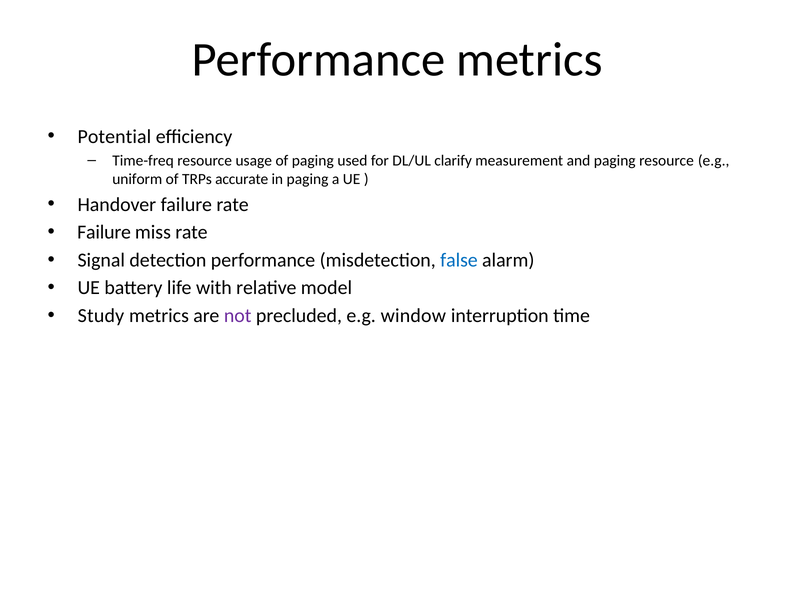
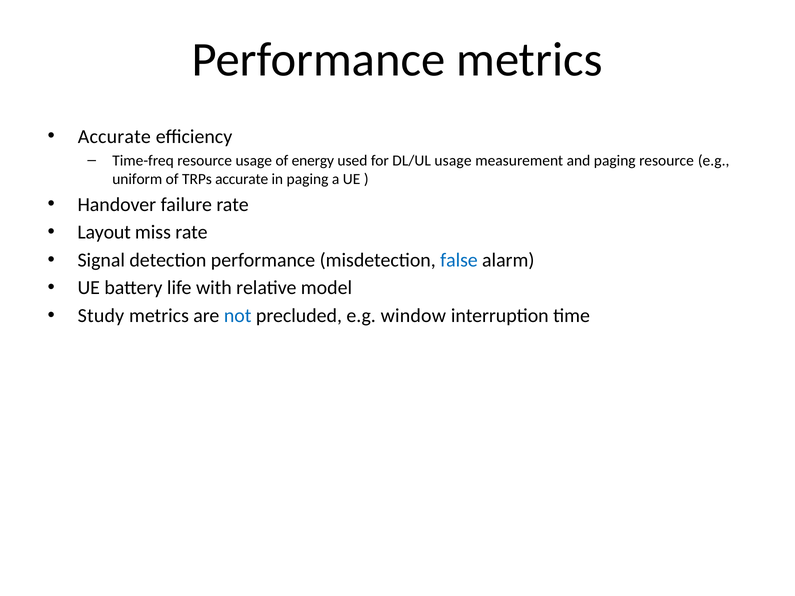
Potential at (114, 137): Potential -> Accurate
of paging: paging -> energy
DL/UL clarify: clarify -> usage
Failure at (104, 232): Failure -> Layout
not colour: purple -> blue
